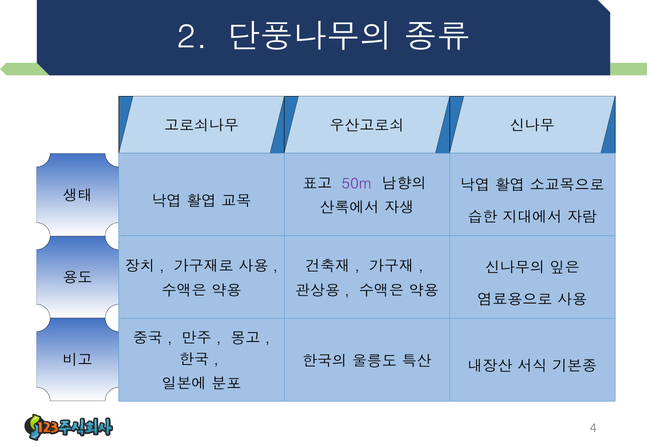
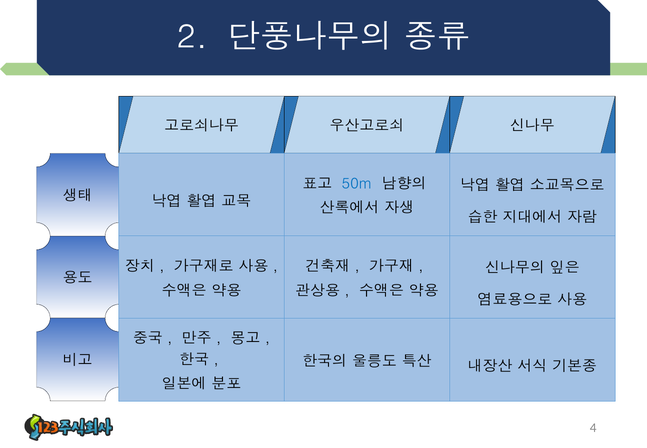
50m colour: purple -> blue
